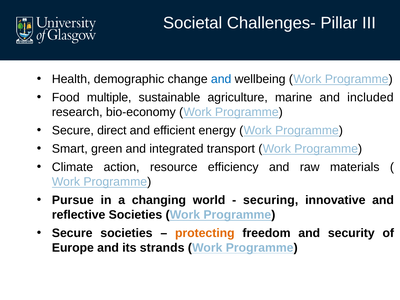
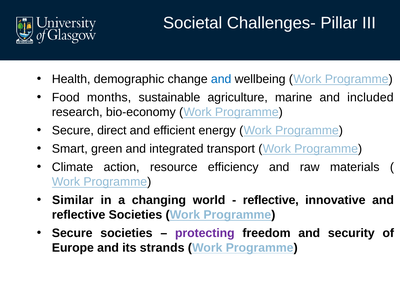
multiple: multiple -> months
Pursue: Pursue -> Similar
securing at (271, 200): securing -> reflective
protecting colour: orange -> purple
